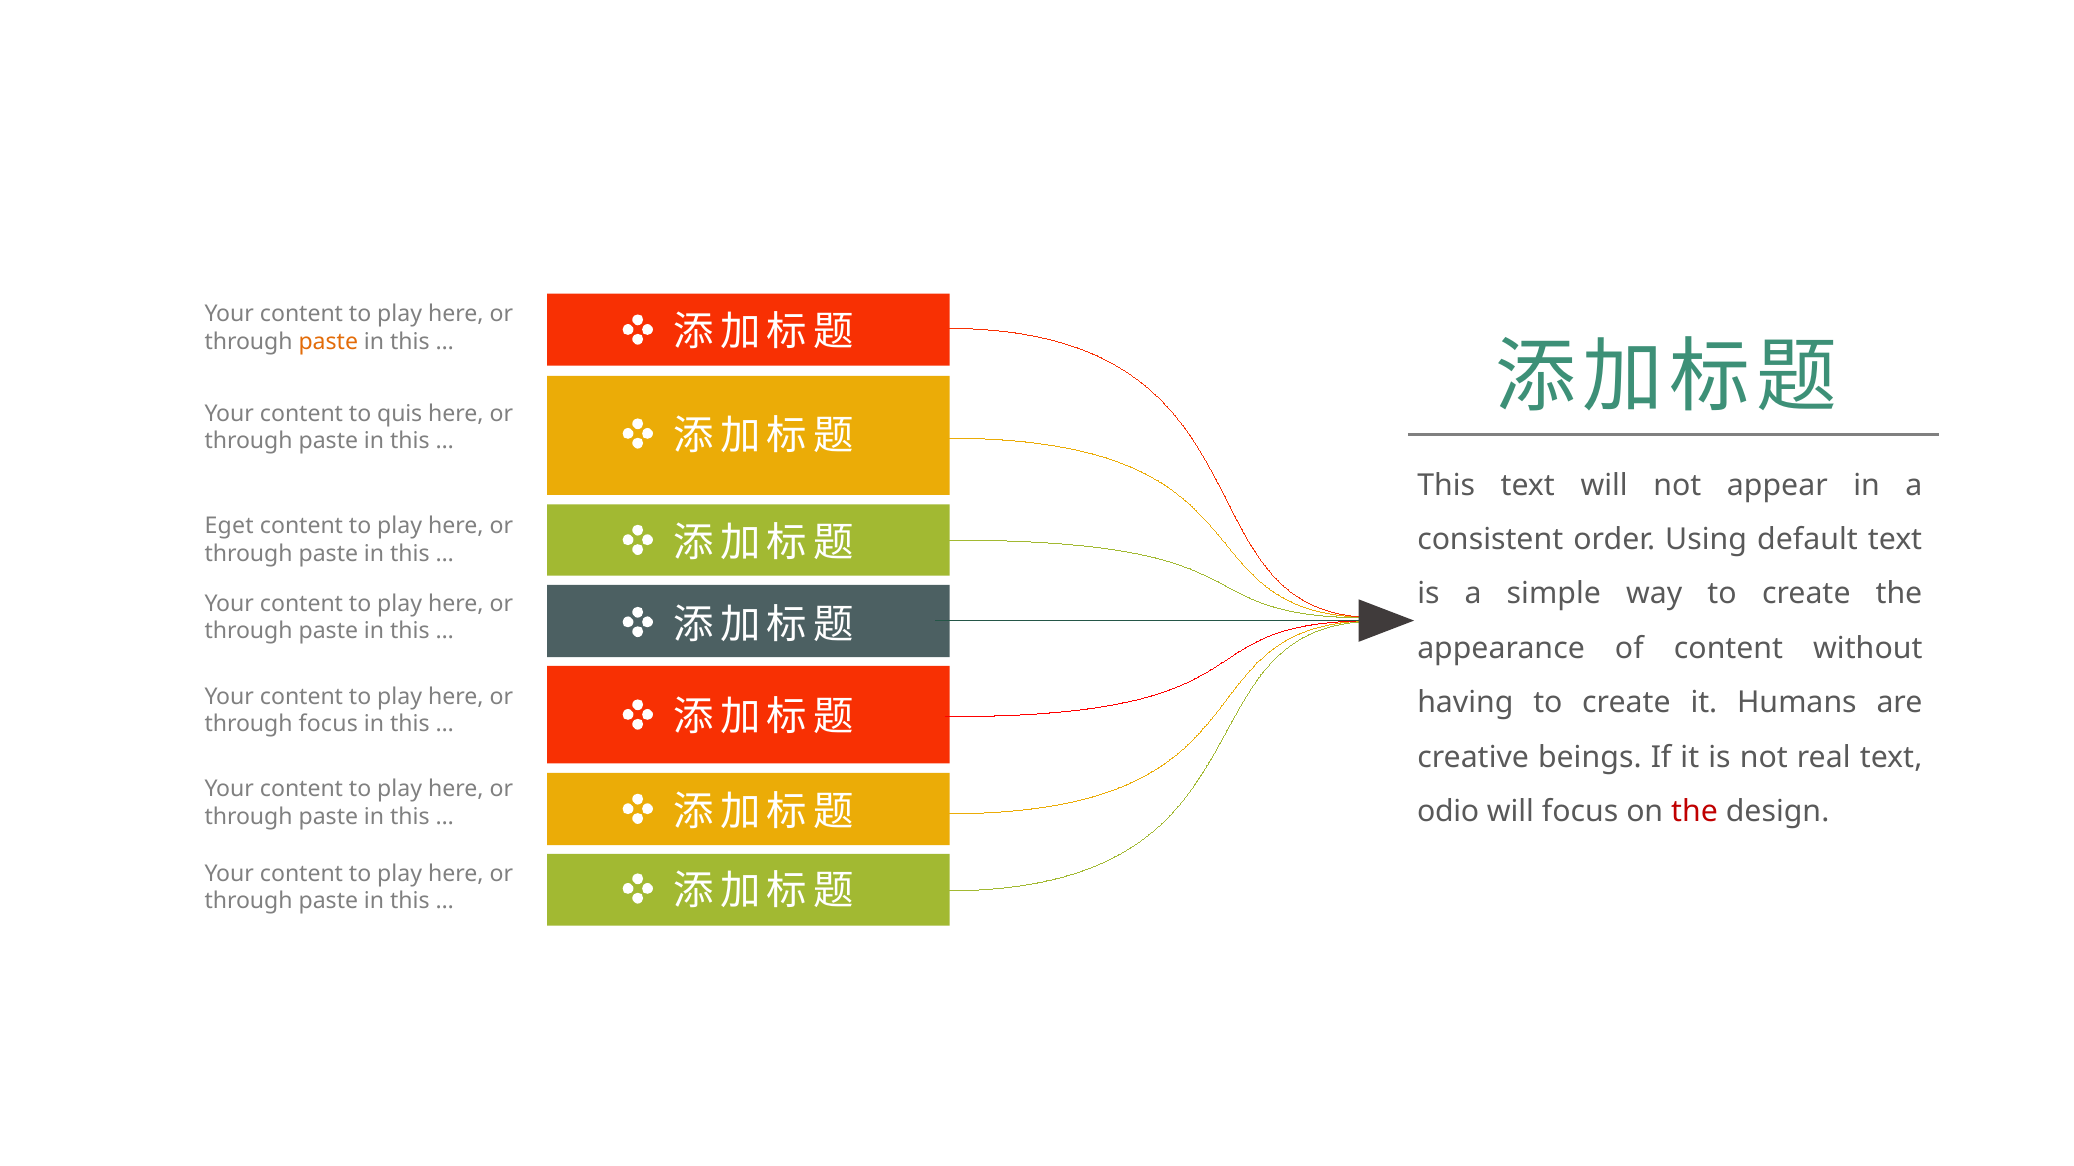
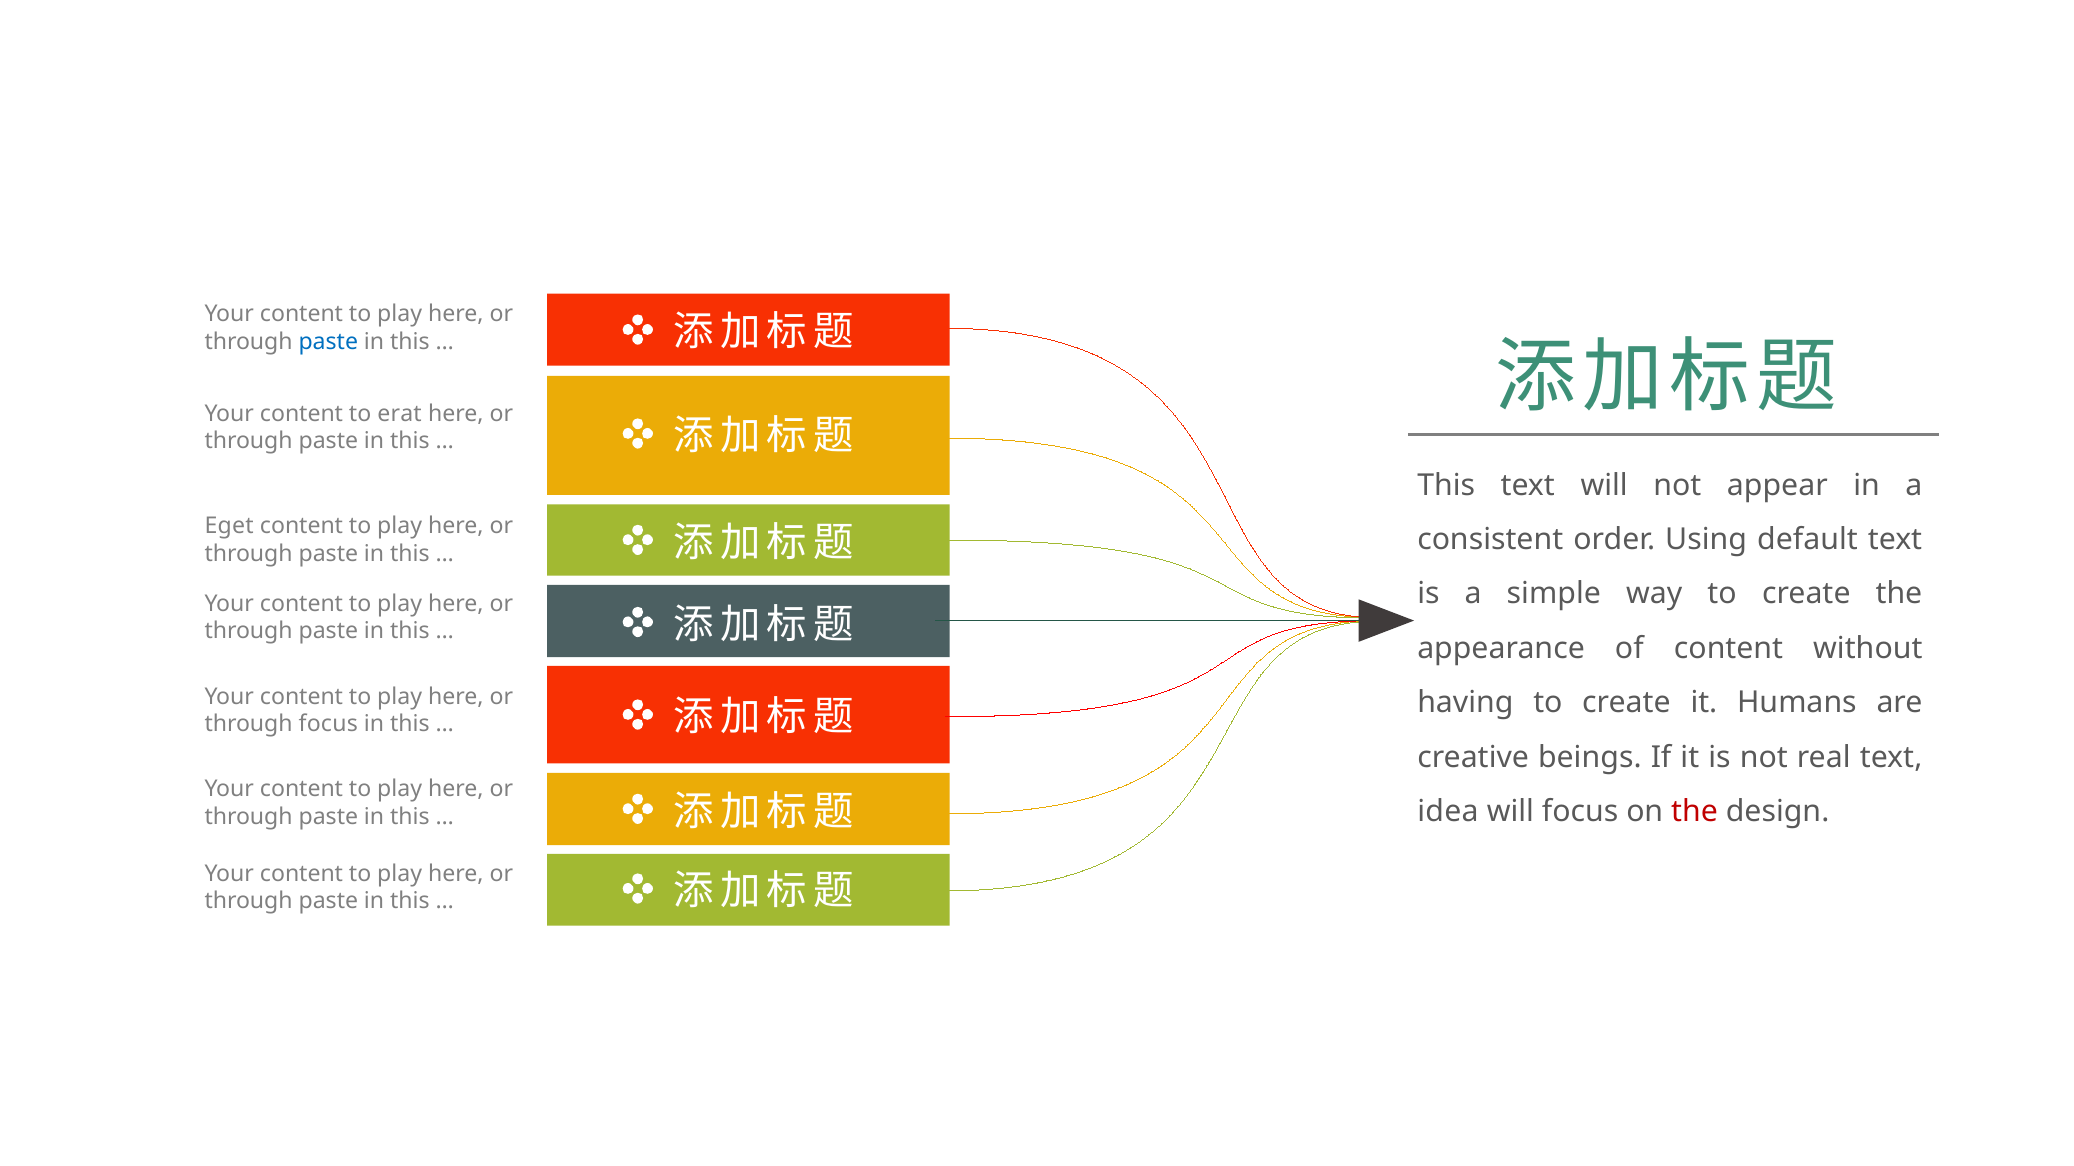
paste at (328, 342) colour: orange -> blue
quis: quis -> erat
odio: odio -> idea
